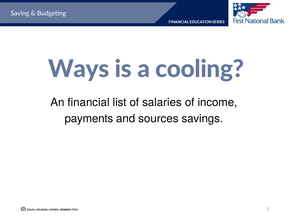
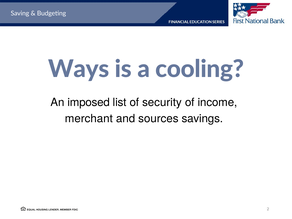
financial: financial -> imposed
salaries: salaries -> security
payments: payments -> merchant
